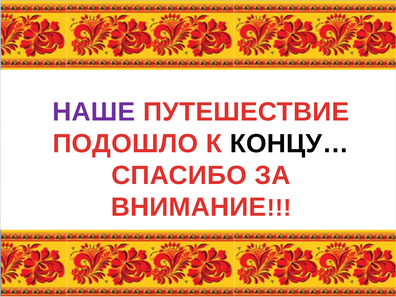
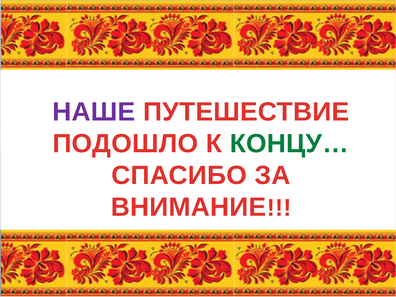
КОНЦУ… colour: black -> green
